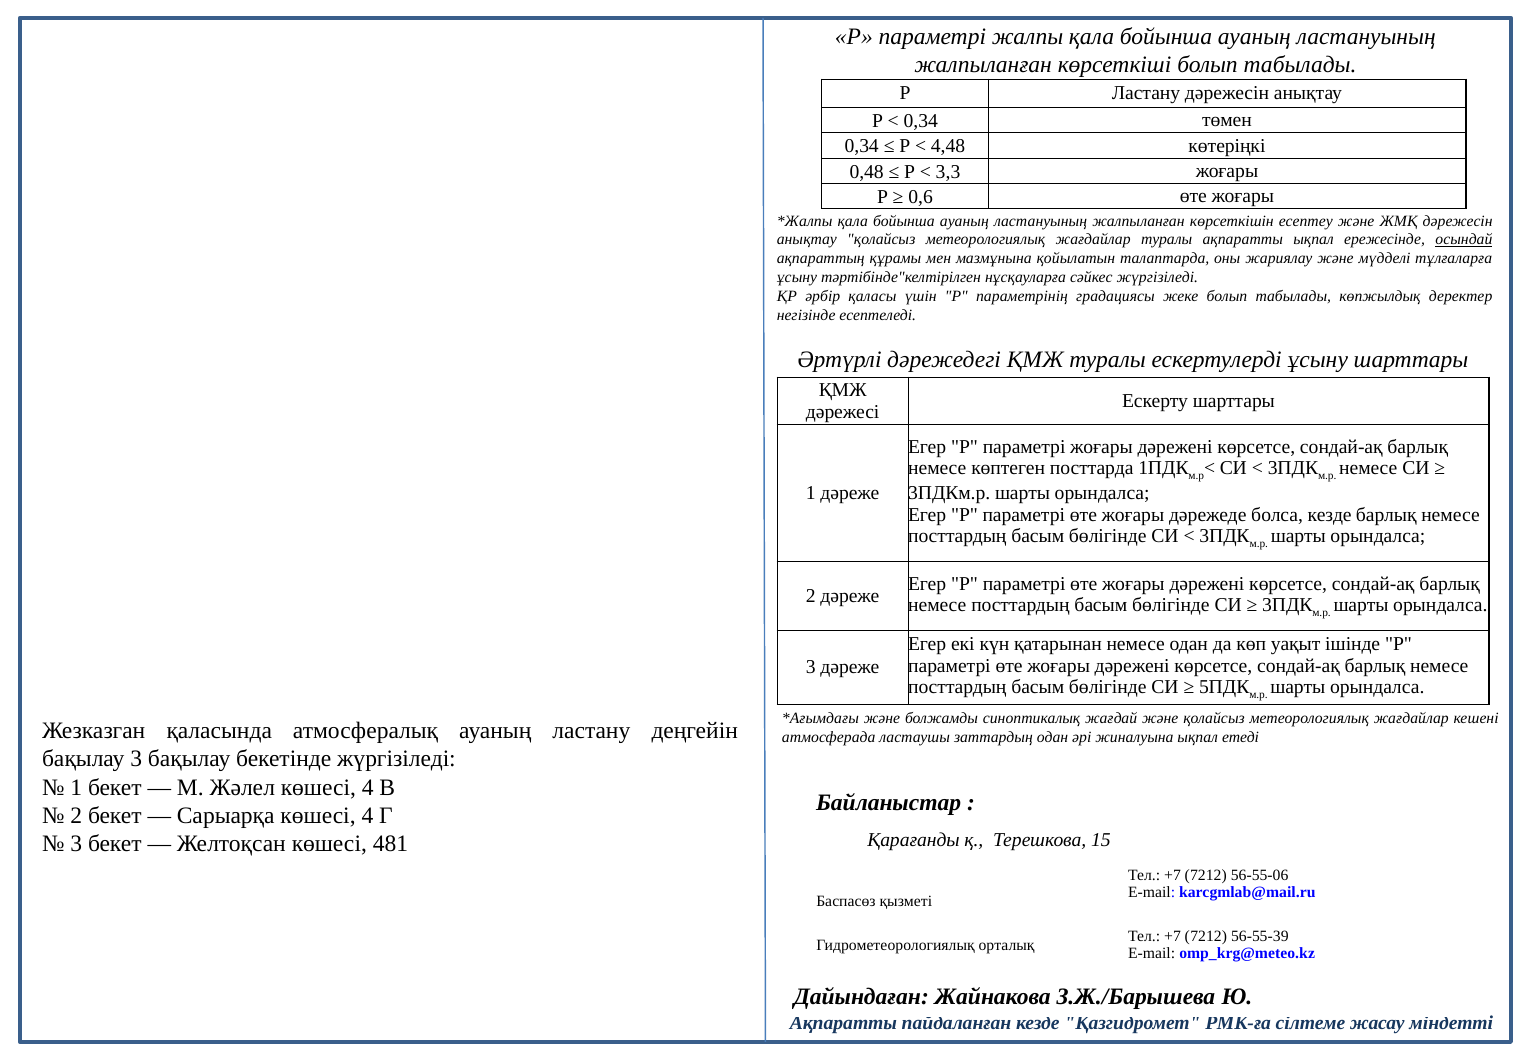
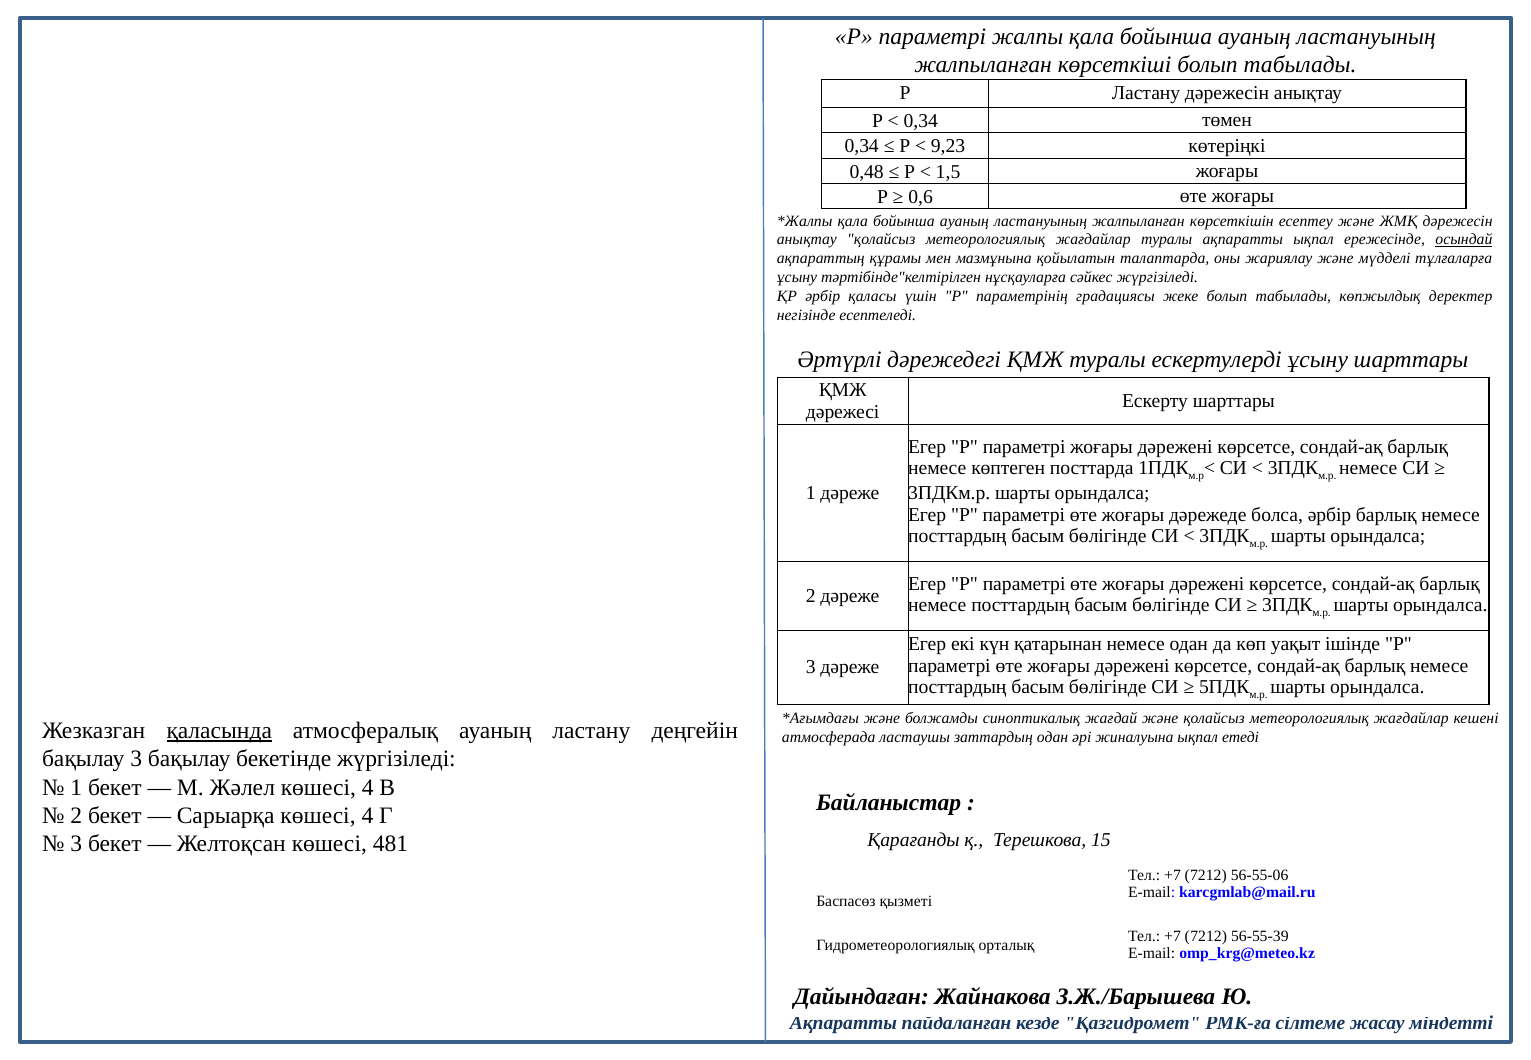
4,48: 4,48 -> 9,23
3,3: 3,3 -> 1,5
болса кезде: кезде -> әрбір
қаласында underline: none -> present
